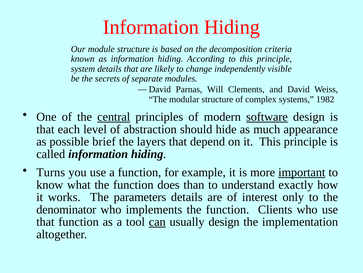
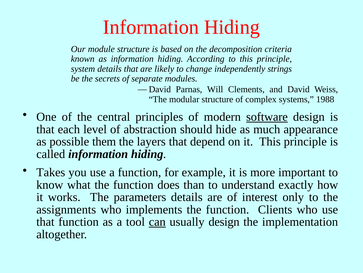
visible: visible -> strings
1982: 1982 -> 1988
central underline: present -> none
brief: brief -> them
Turns: Turns -> Takes
important underline: present -> none
denominator: denominator -> assignments
